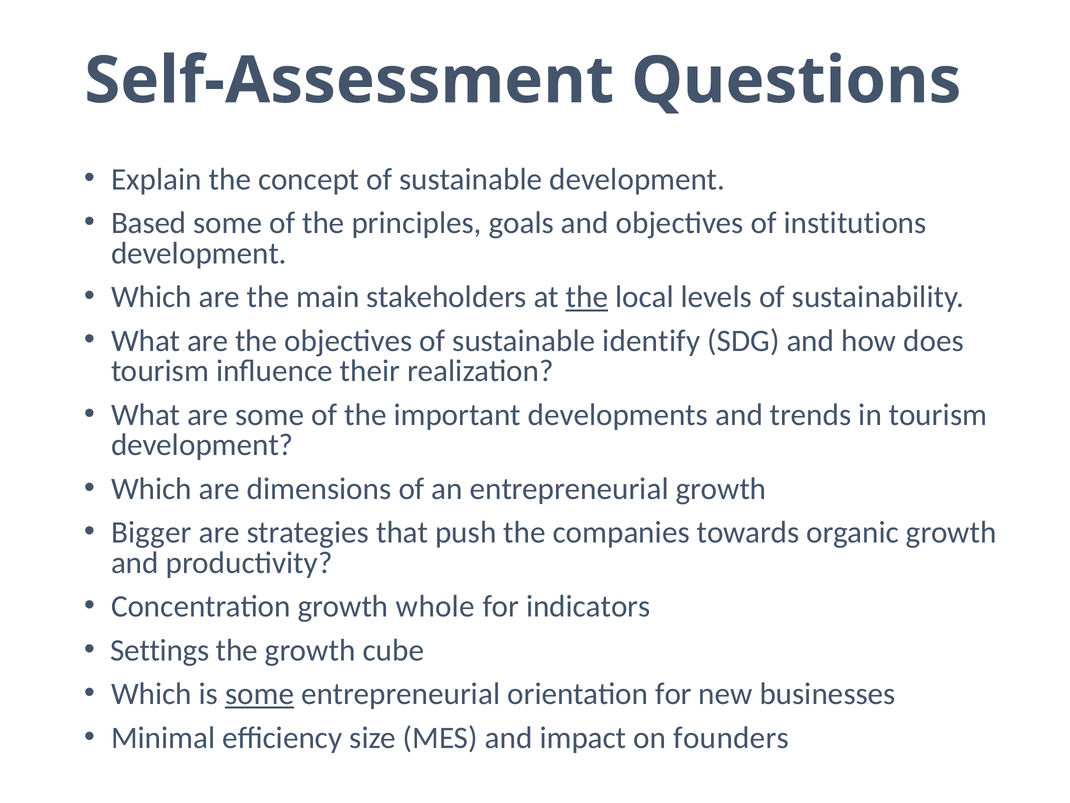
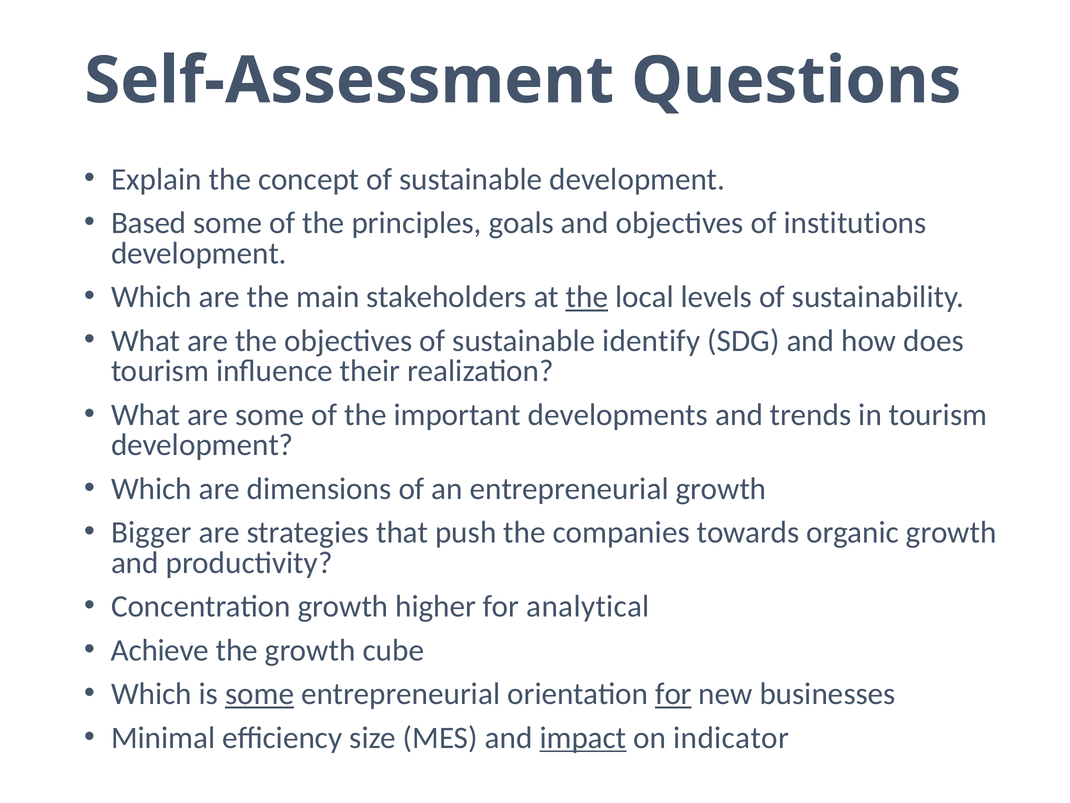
whole: whole -> higher
indicators: indicators -> analytical
Settings: Settings -> Achieve
for at (673, 694) underline: none -> present
impact underline: none -> present
founders: founders -> indicator
